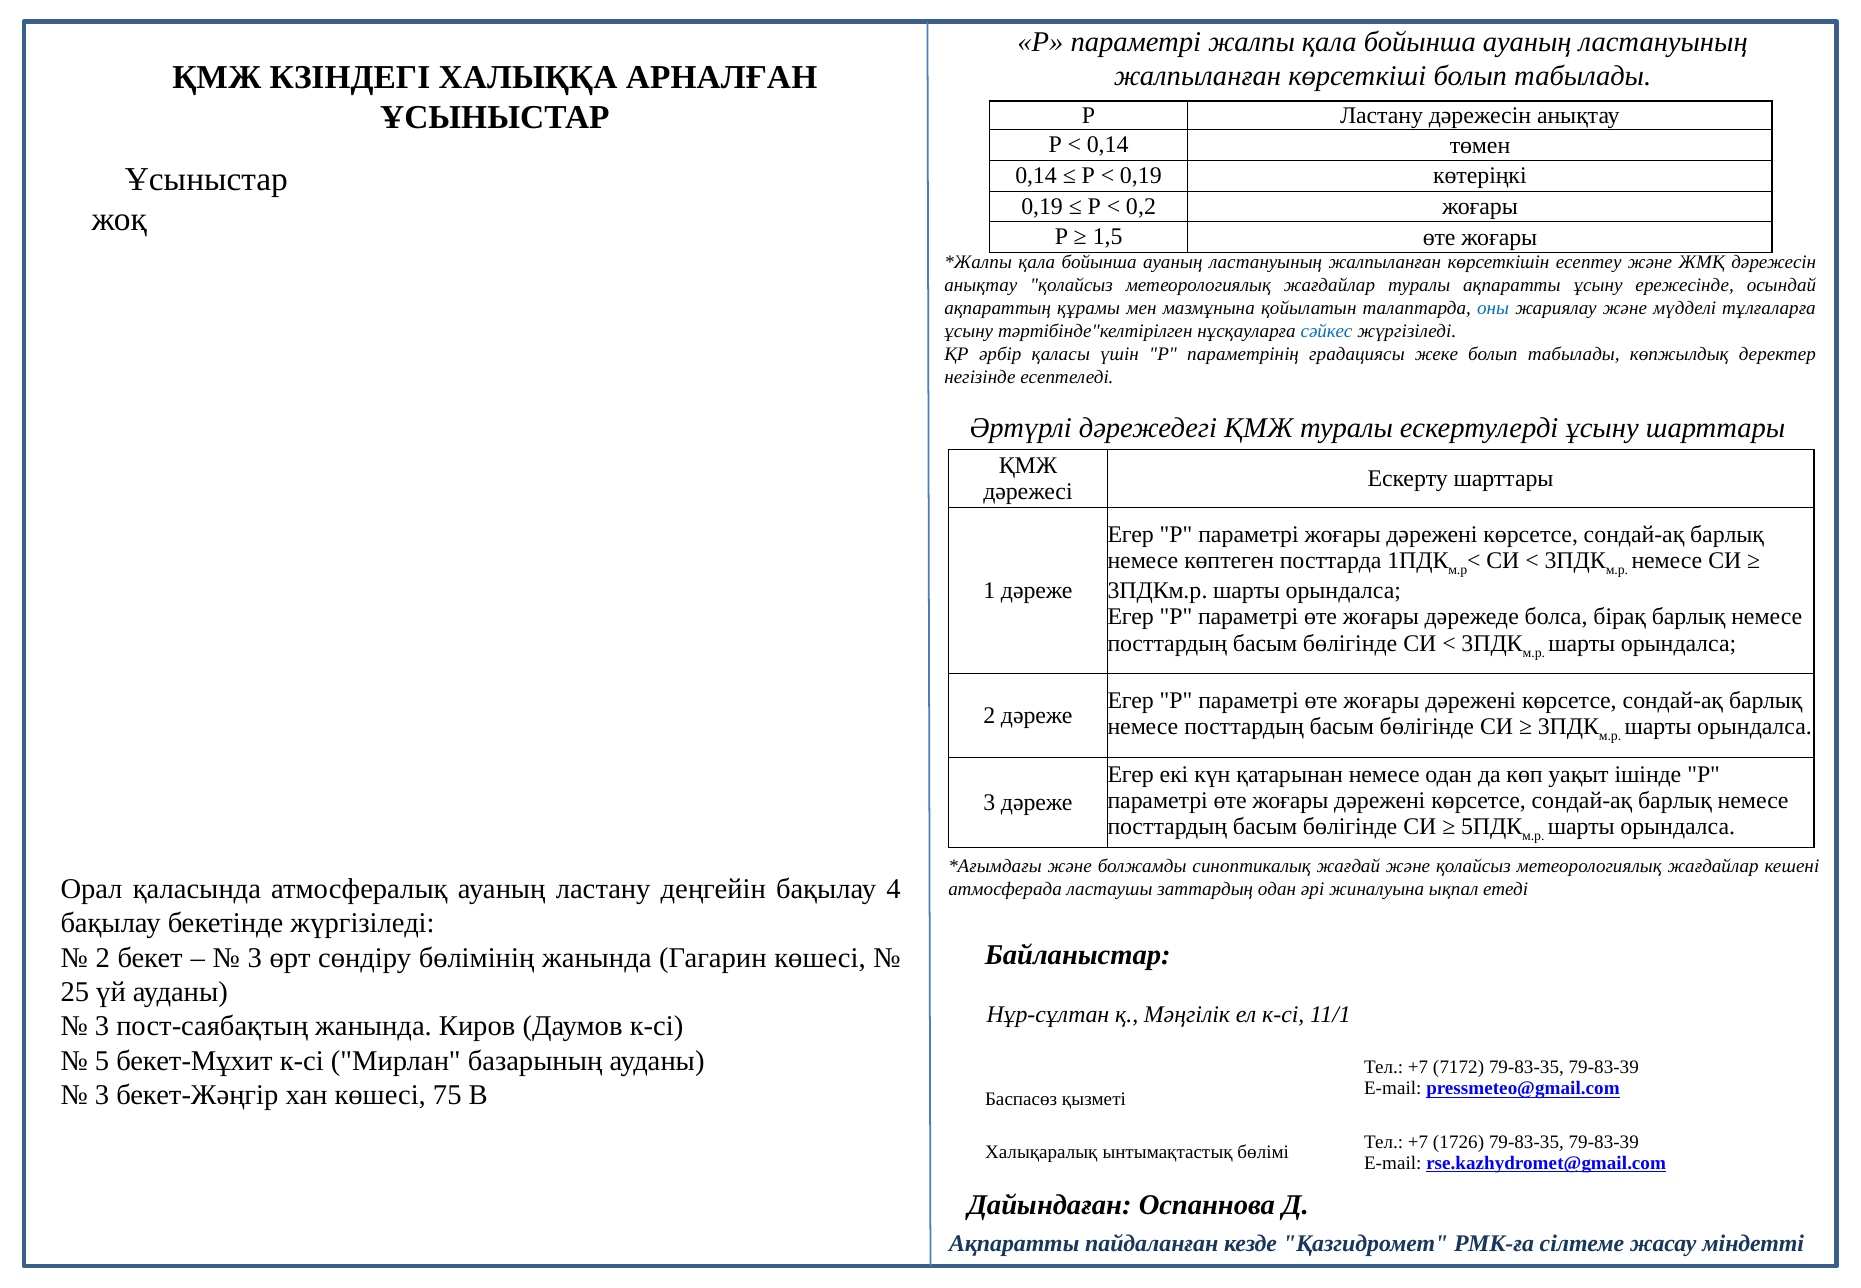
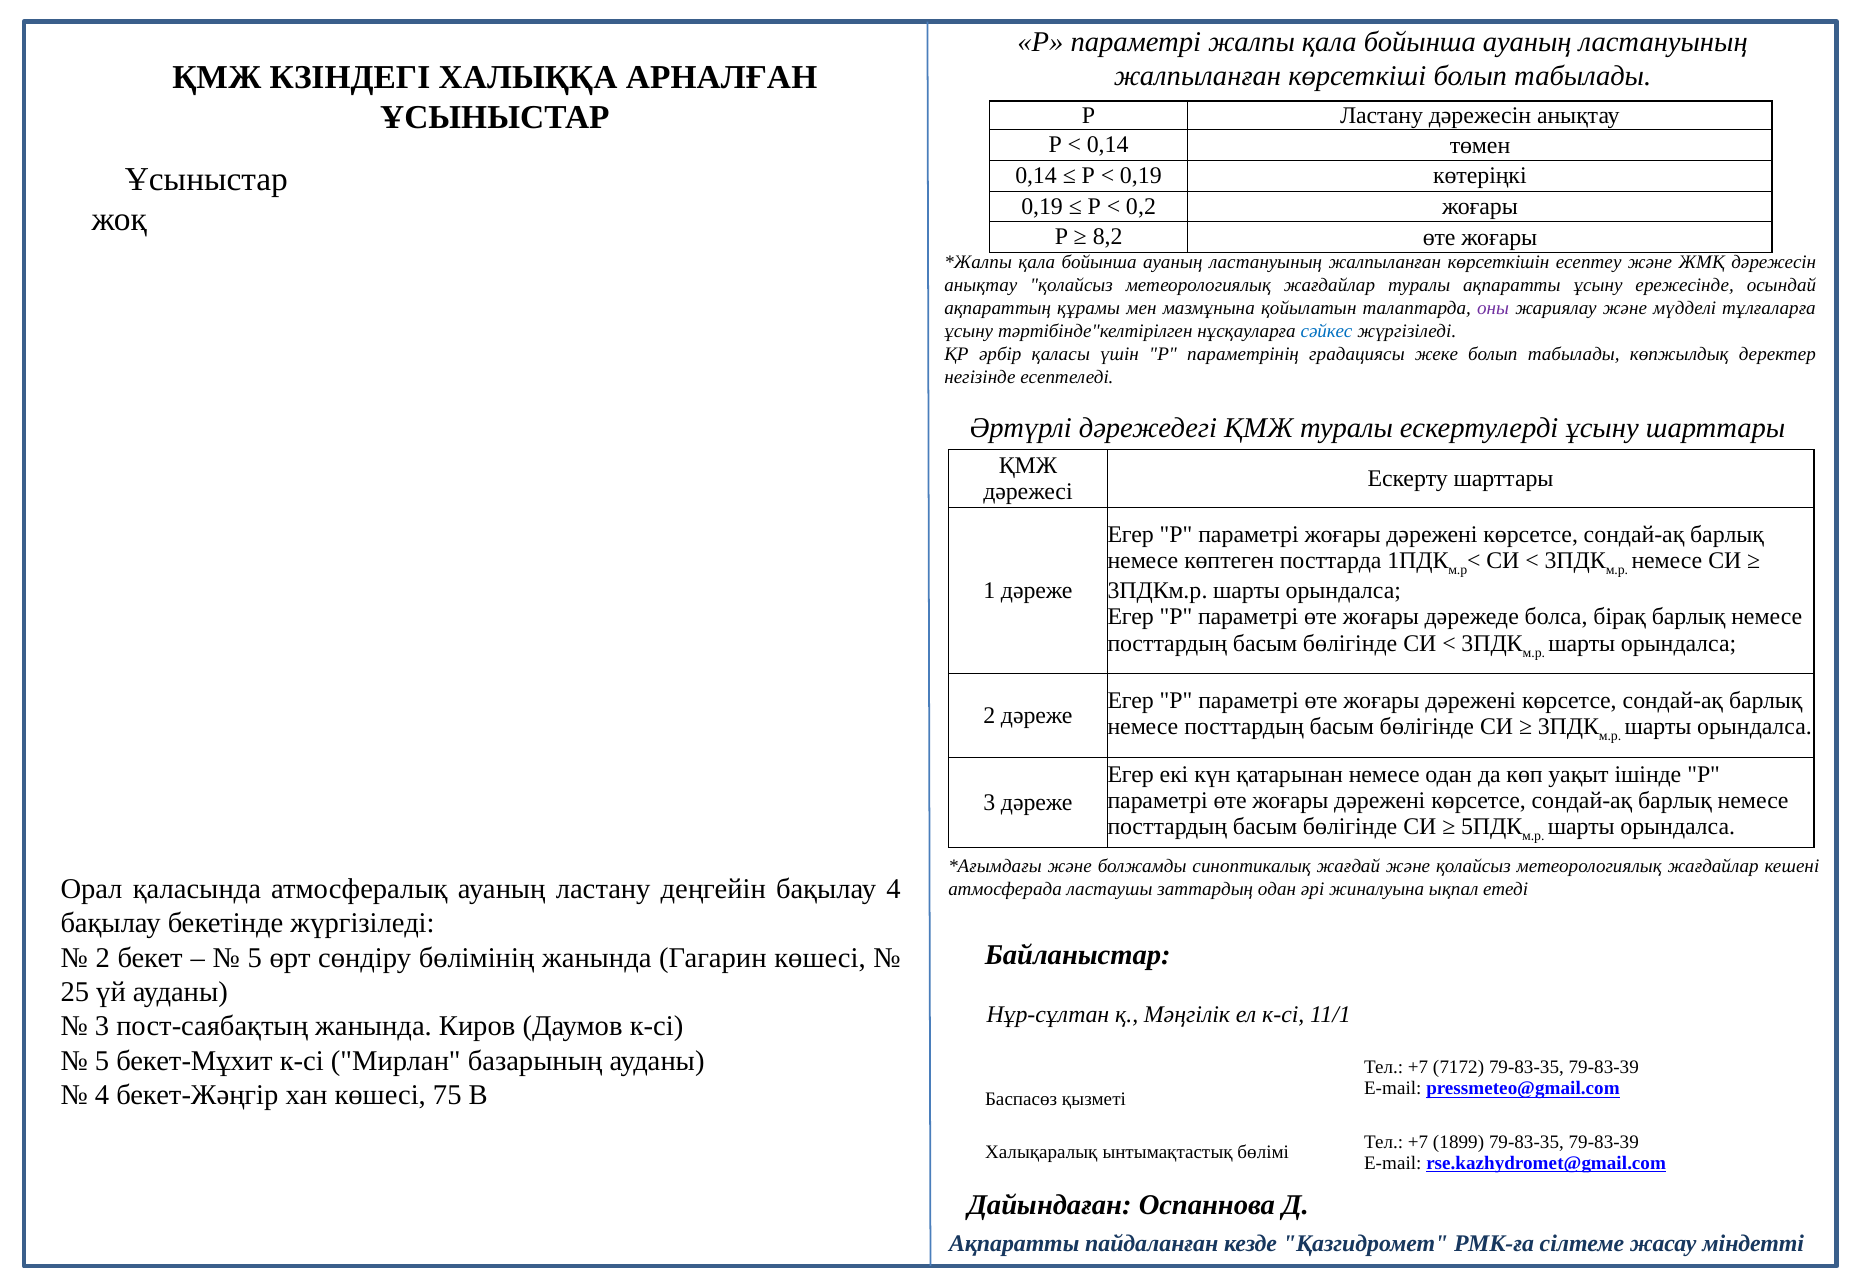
1,5: 1,5 -> 8,2
оны colour: blue -> purple
3 at (255, 958): 3 -> 5
3 at (102, 1096): 3 -> 4
1726: 1726 -> 1899
